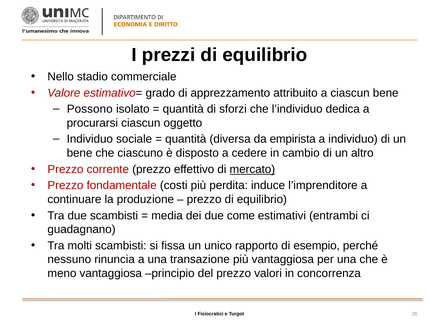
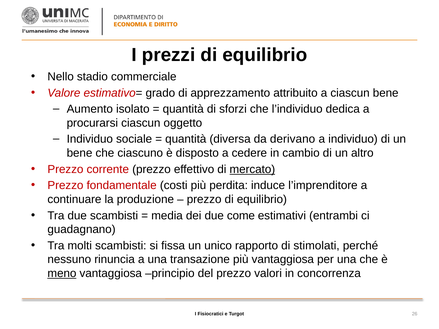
Possono: Possono -> Aumento
empirista: empirista -> derivano
esempio: esempio -> stimolati
meno underline: none -> present
